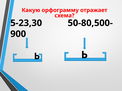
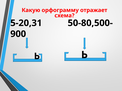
5-23,30: 5-23,30 -> 5-20,31
